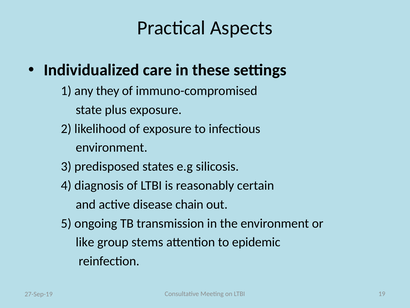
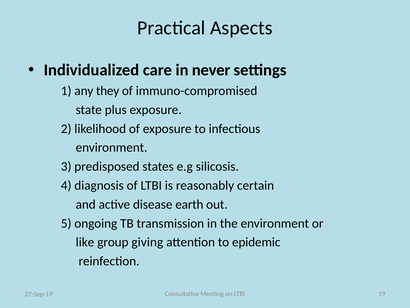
these: these -> never
chain: chain -> earth
stems: stems -> giving
